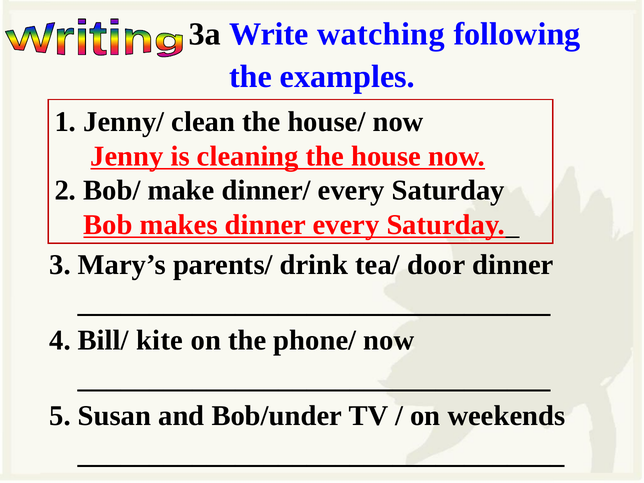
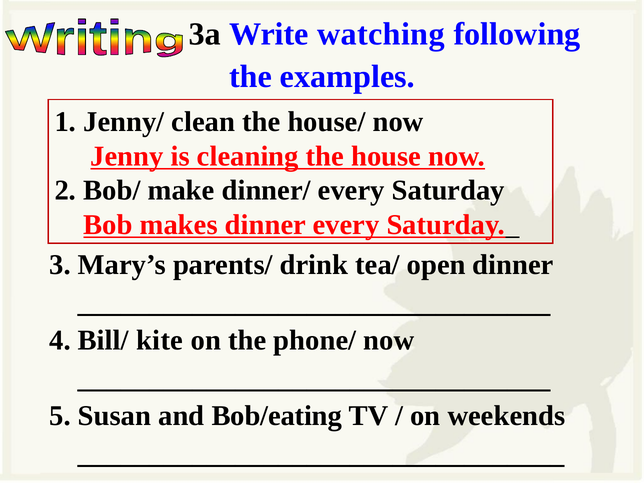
door: door -> open
Bob/under: Bob/under -> Bob/eating
